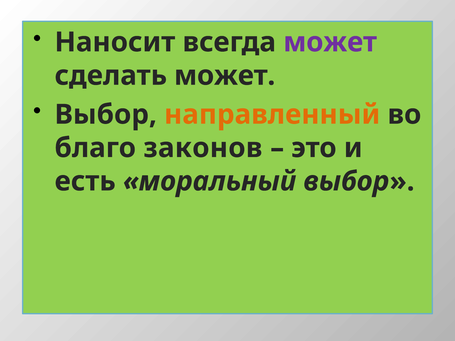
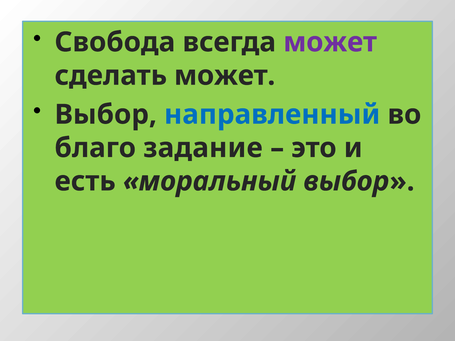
Наносит: Наносит -> Свобода
направленный colour: orange -> blue
законов: законов -> задание
